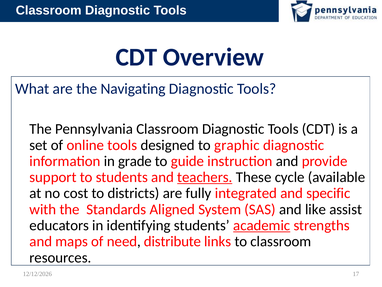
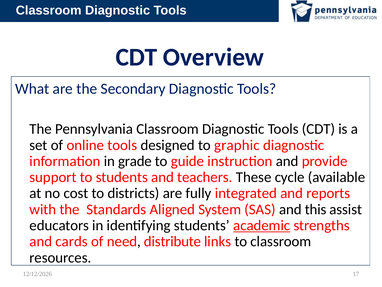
Navigating: Navigating -> Secondary
teachers underline: present -> none
specific: specific -> reports
like: like -> this
maps: maps -> cards
